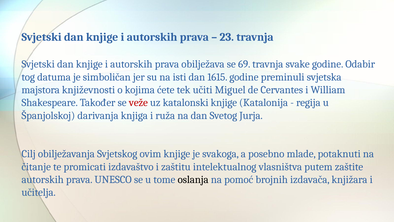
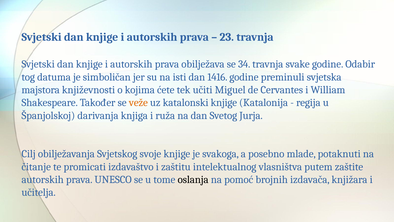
69: 69 -> 34
1615: 1615 -> 1416
veže colour: red -> orange
ovim: ovim -> svoje
